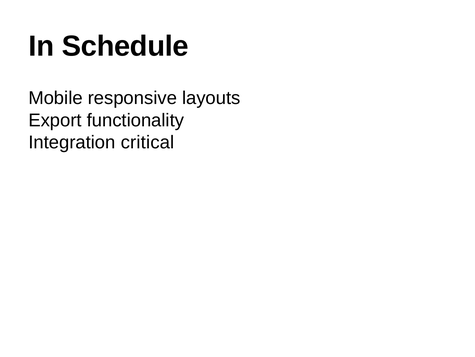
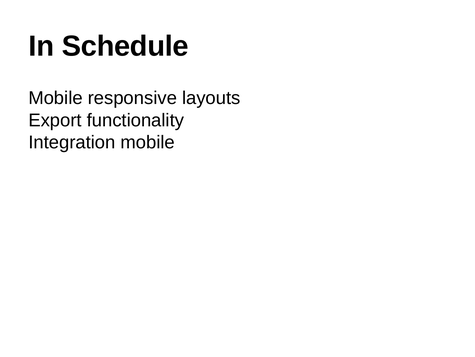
Integration critical: critical -> mobile
